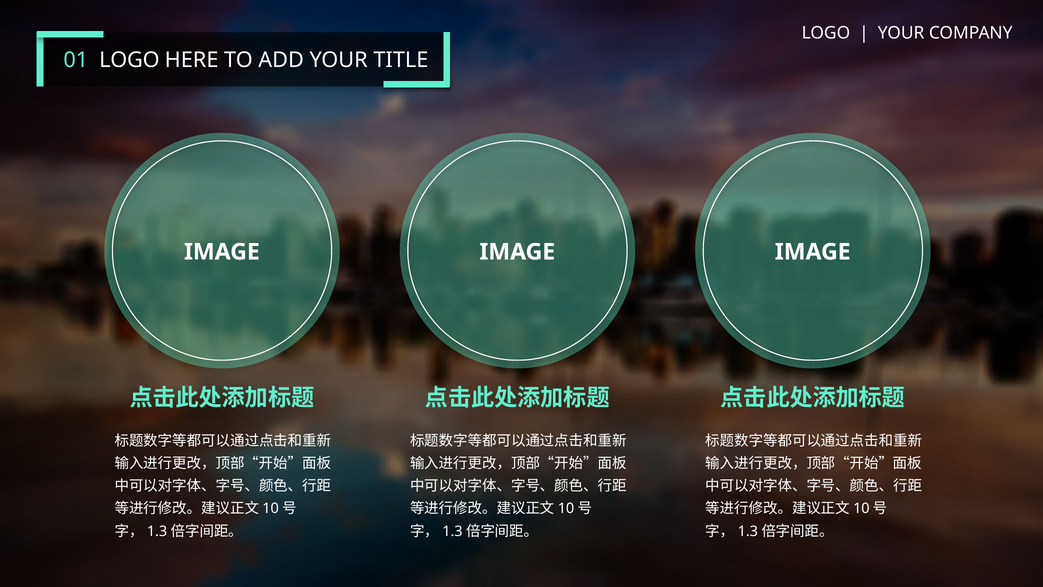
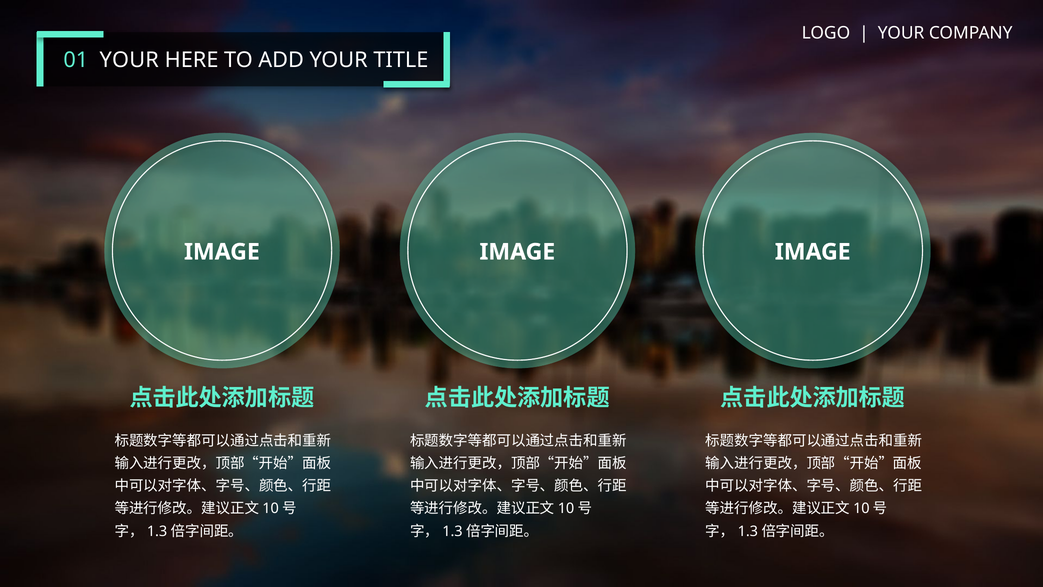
01 LOGO: LOGO -> YOUR
